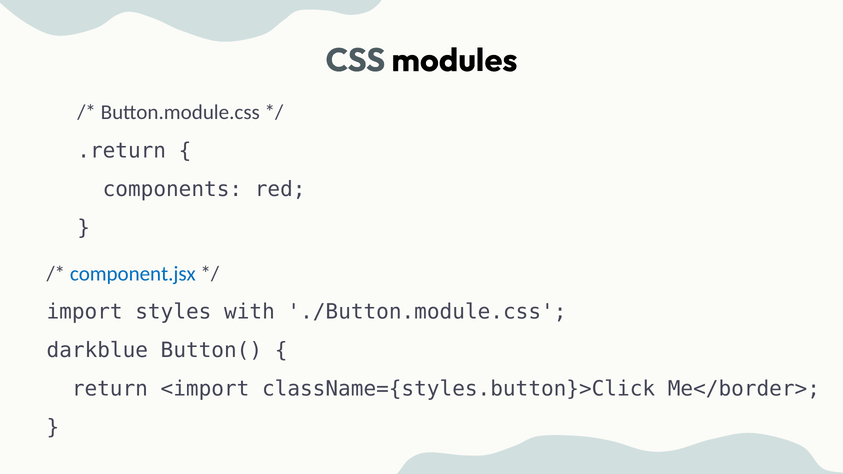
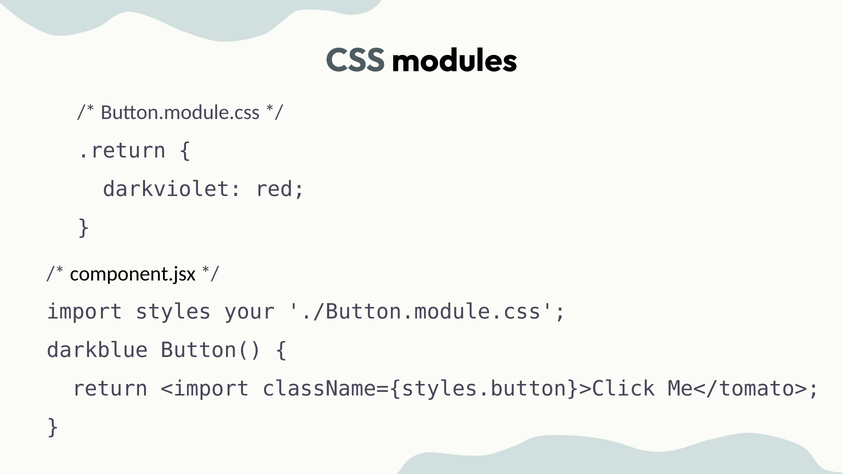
components: components -> darkviolet
component.jsx colour: blue -> black
with: with -> your
Me</border>: Me</border> -> Me</tomato>
